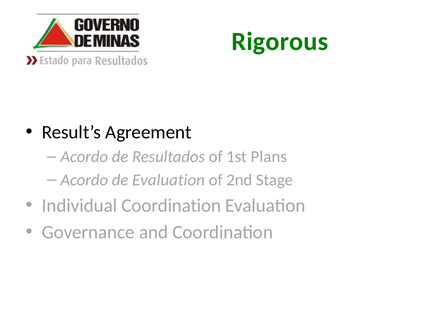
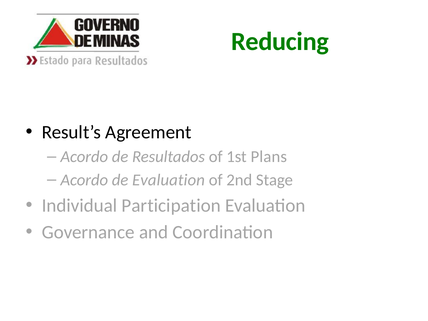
Rigorous: Rigorous -> Reducing
Individual Coordination: Coordination -> Participation
